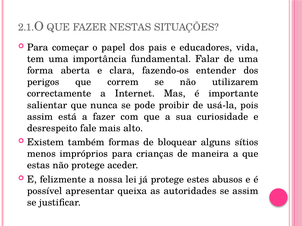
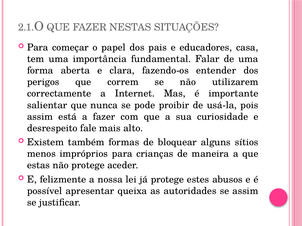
vida: vida -> casa
